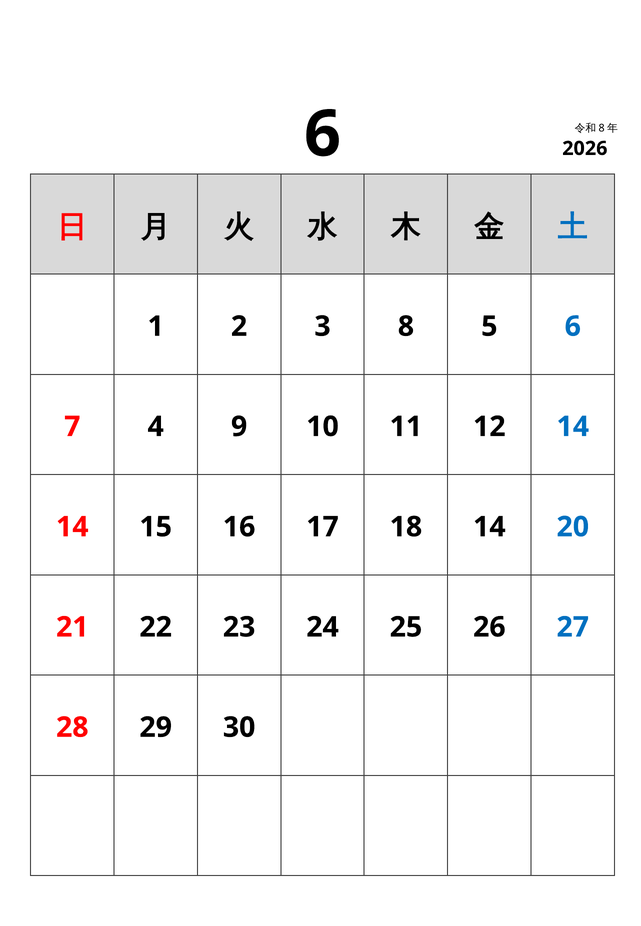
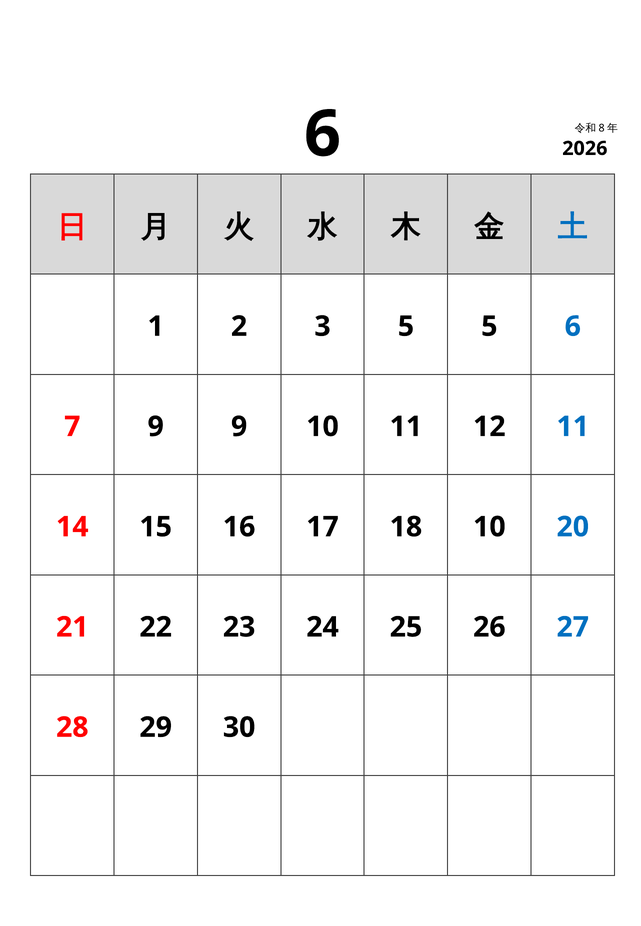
3 8: 8 -> 5
7 4: 4 -> 9
12 14: 14 -> 11
18 14: 14 -> 10
